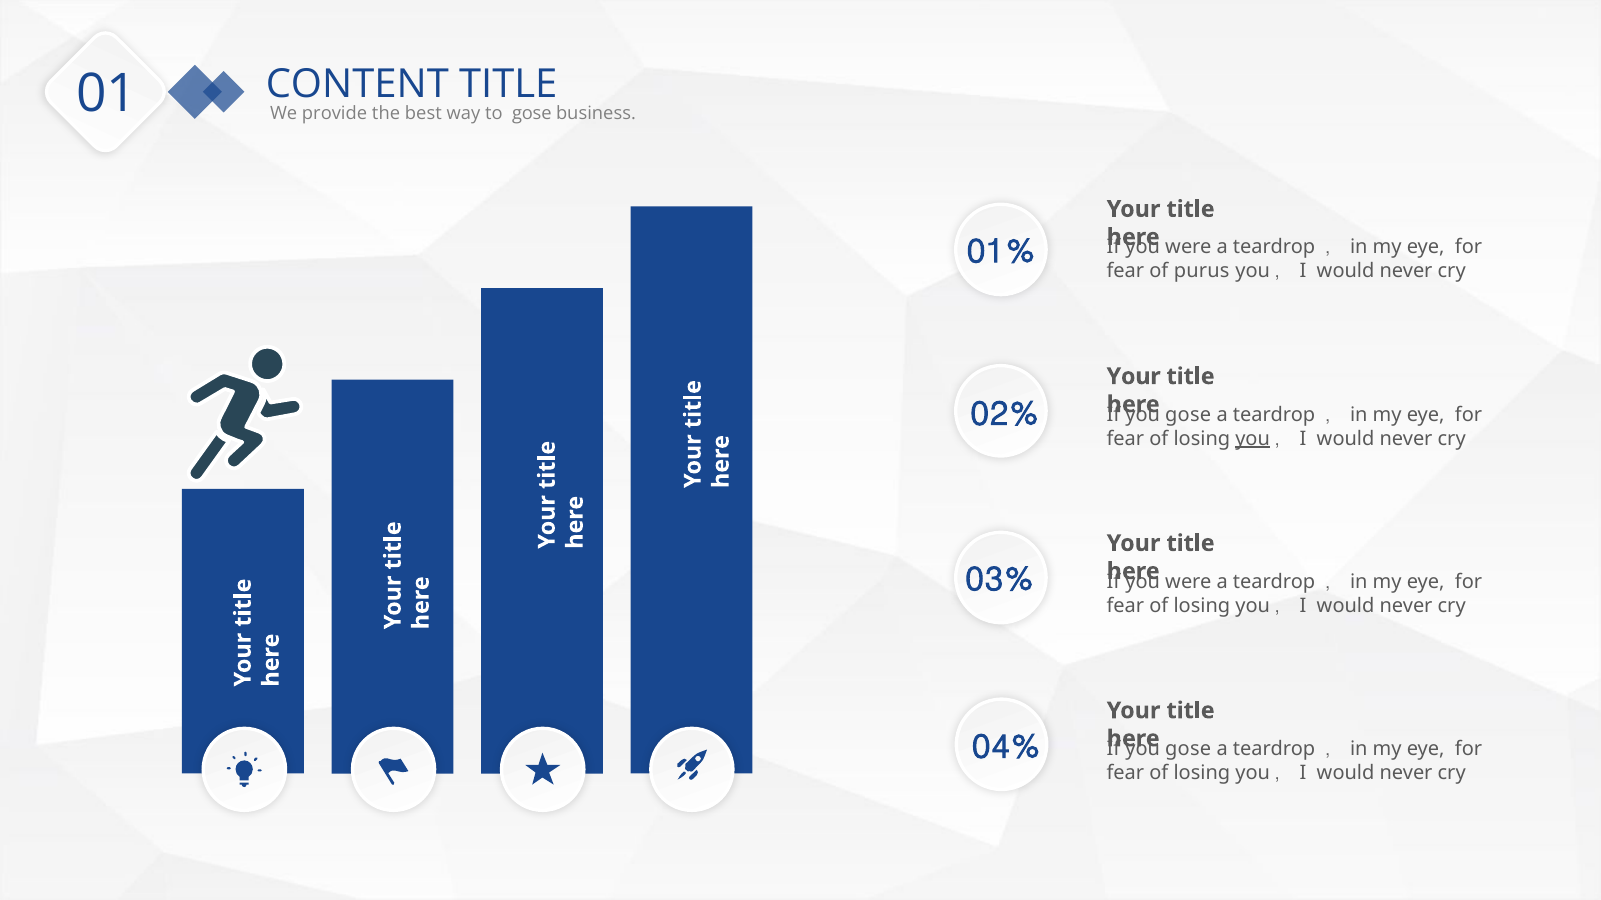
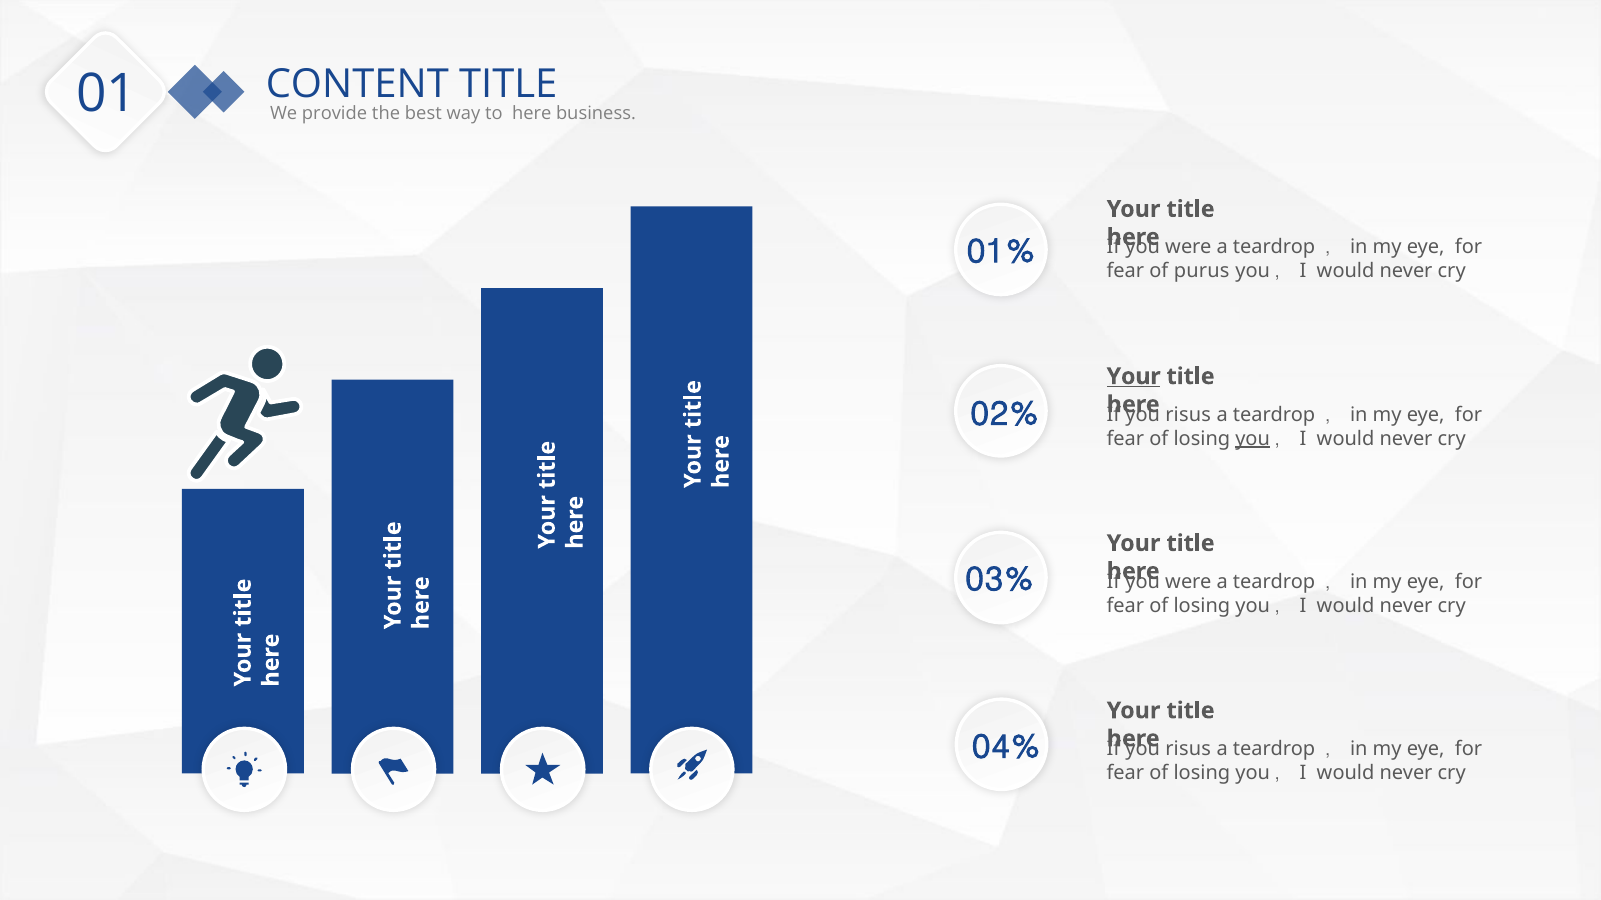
to gose: gose -> here
Your at (1134, 377) underline: none -> present
gose at (1188, 415): gose -> risus
gose at (1188, 749): gose -> risus
